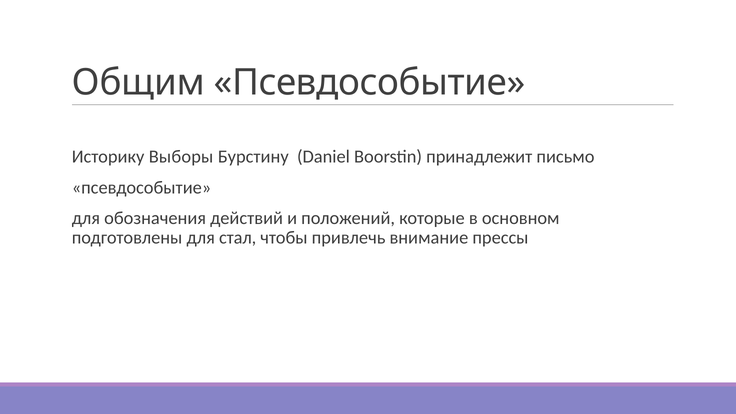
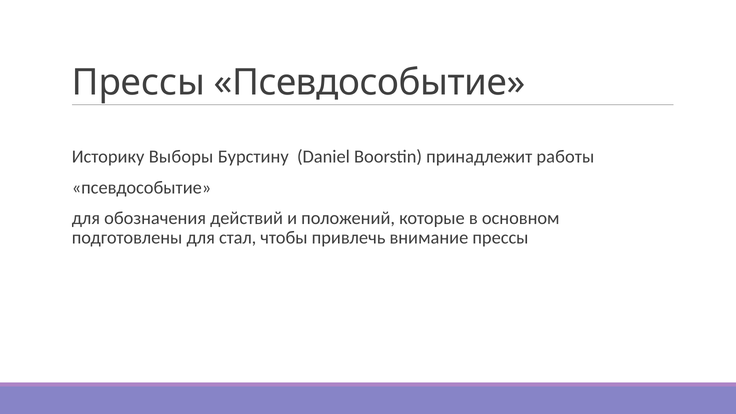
Общим at (138, 82): Общим -> Прессы
письмо: письмо -> работы
